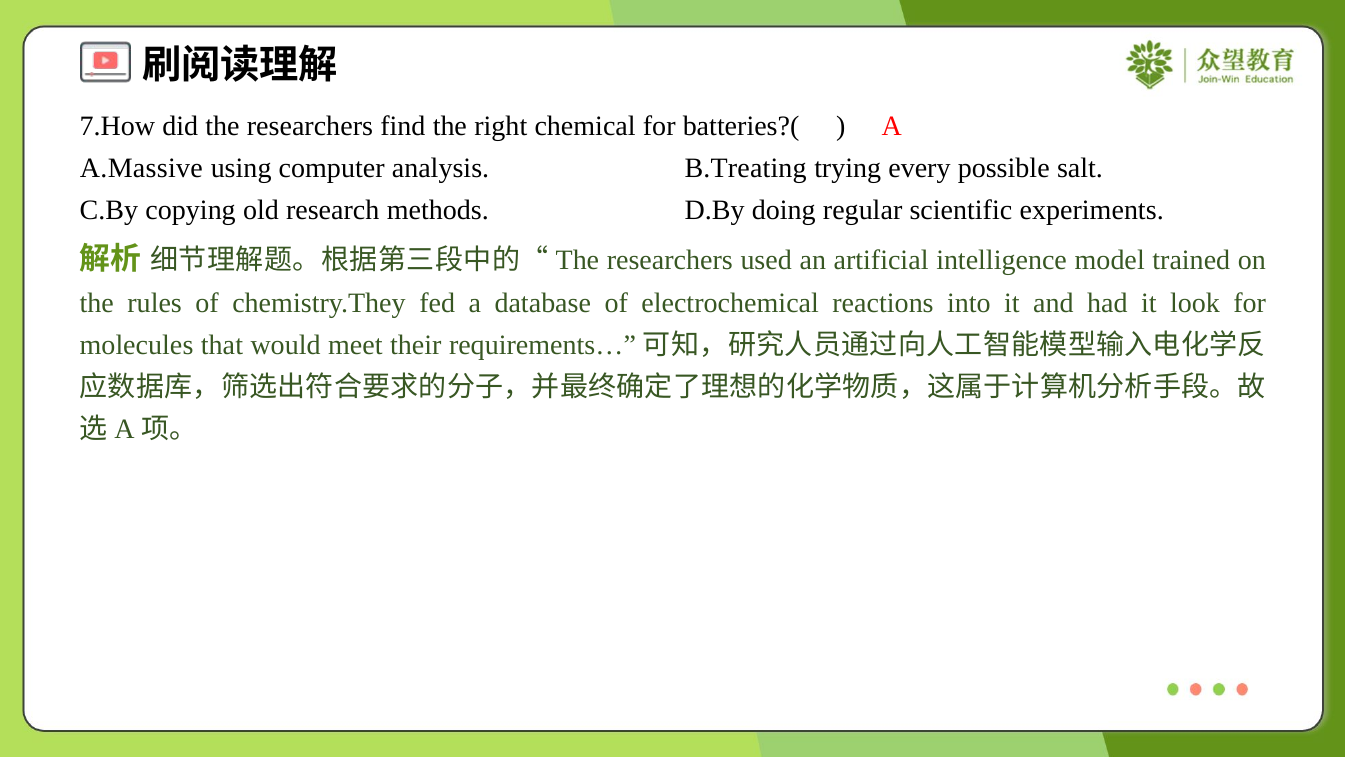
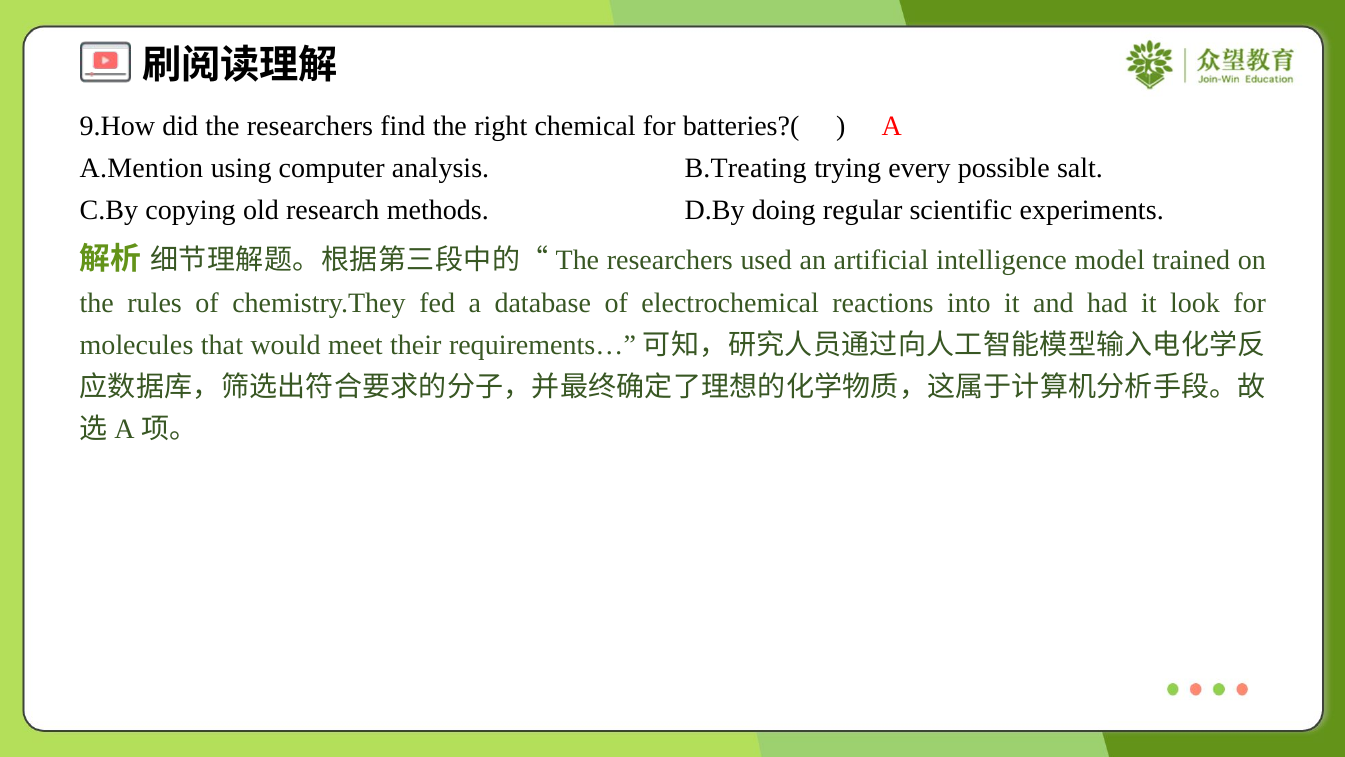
7.How: 7.How -> 9.How
A.Massive: A.Massive -> A.Mention
